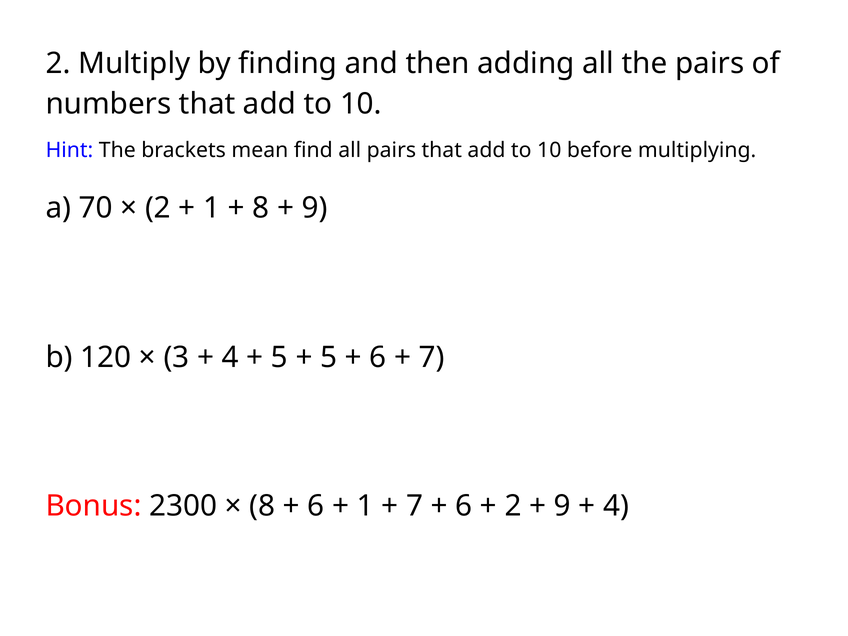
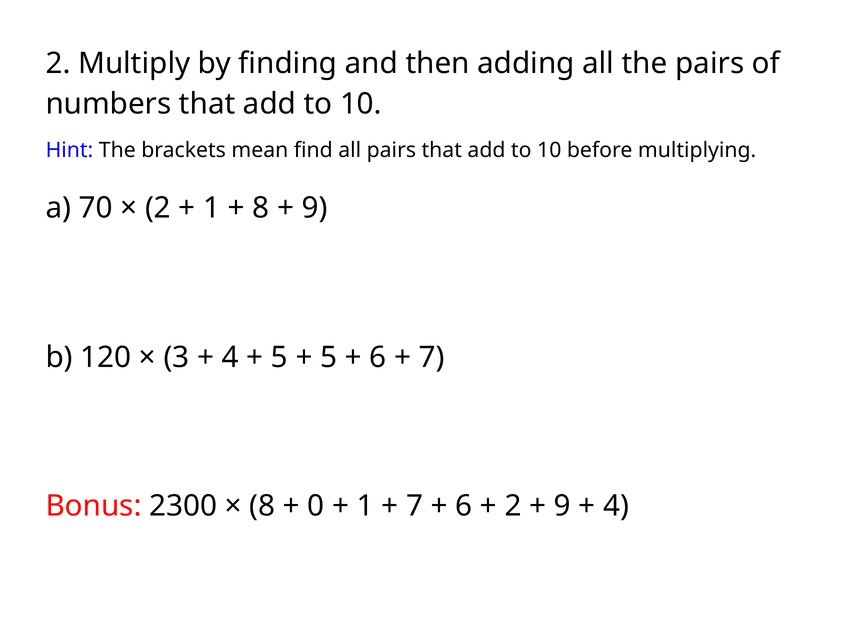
6 at (316, 506): 6 -> 0
